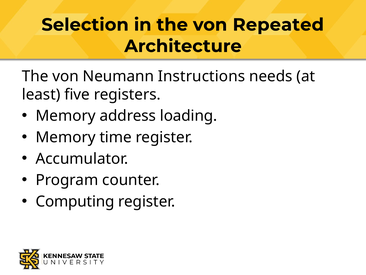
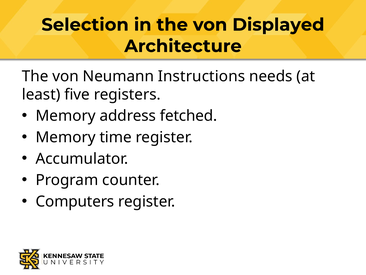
Repeated: Repeated -> Displayed
loading: loading -> fetched
Computing: Computing -> Computers
